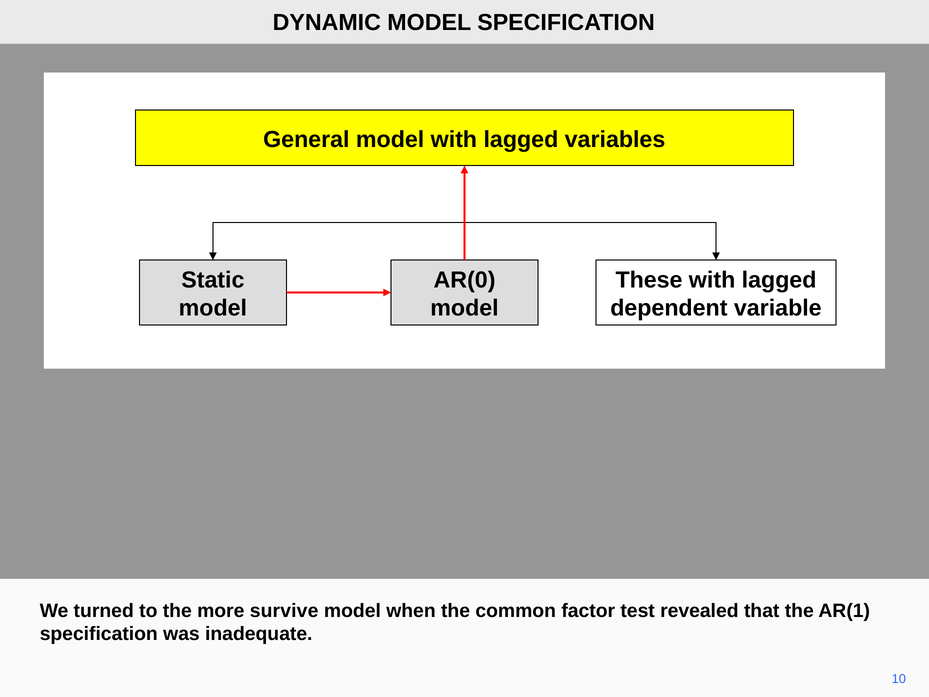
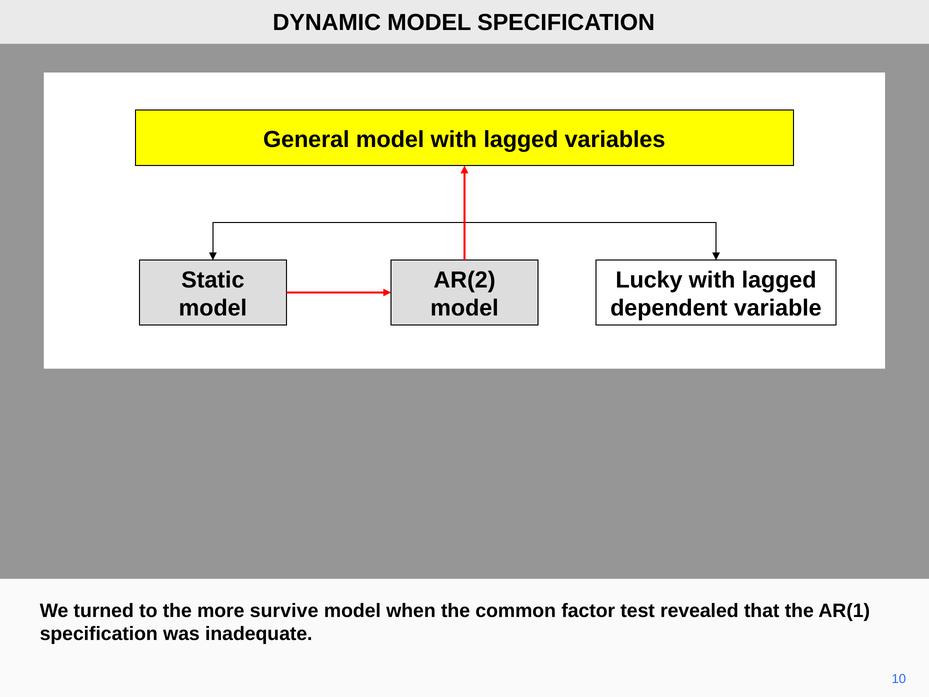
AR(0: AR(0 -> AR(2
These: These -> Lucky
